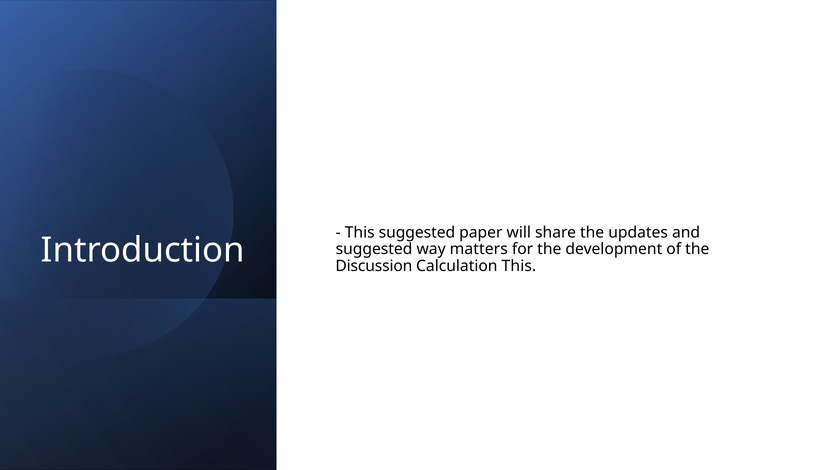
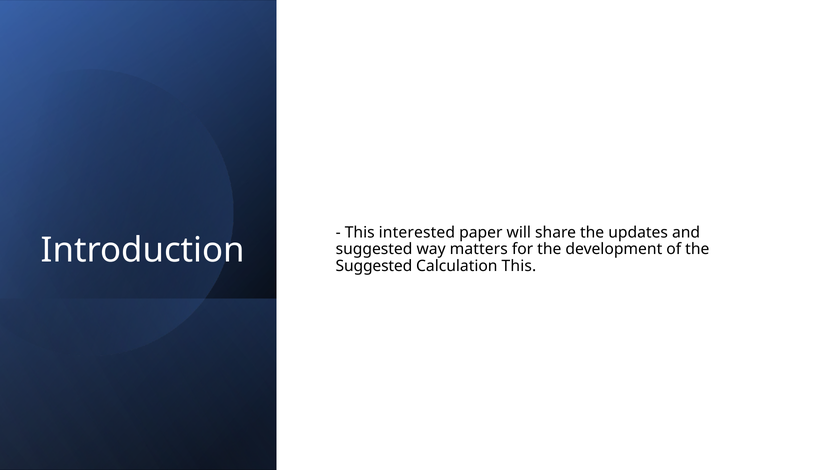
This suggested: suggested -> interested
Discussion at (374, 266): Discussion -> Suggested
